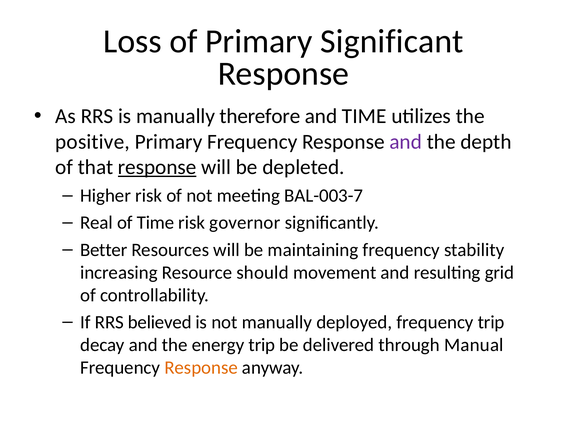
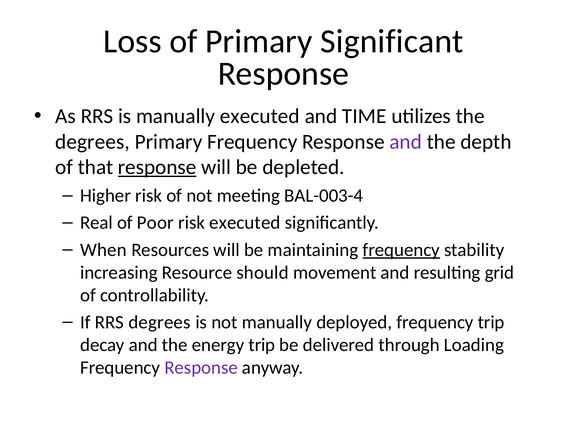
manually therefore: therefore -> executed
positive at (93, 142): positive -> degrees
BAL-003-7: BAL-003-7 -> BAL-003-4
of Time: Time -> Poor
risk governor: governor -> executed
Better: Better -> When
frequency at (401, 250) underline: none -> present
RRS believed: believed -> degrees
Manual: Manual -> Loading
Response at (201, 368) colour: orange -> purple
